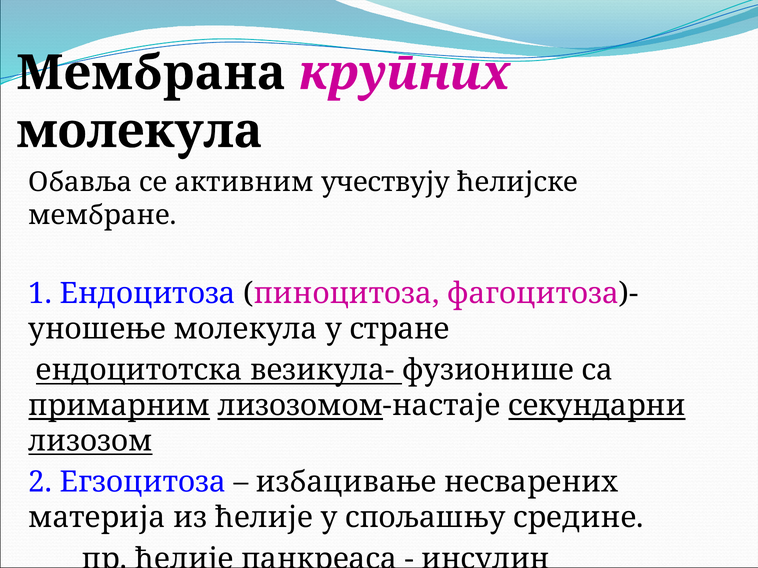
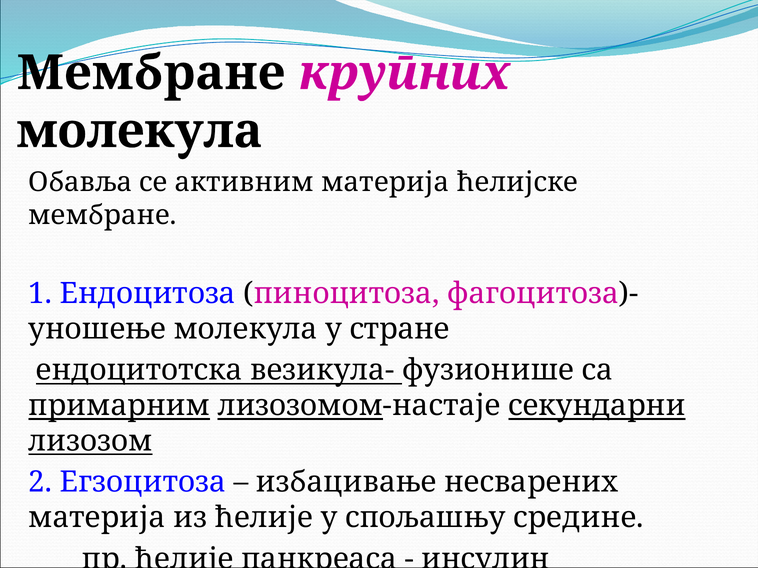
Мембрана at (151, 73): Мембрана -> Мембране
активним учествују: учествују -> материја
